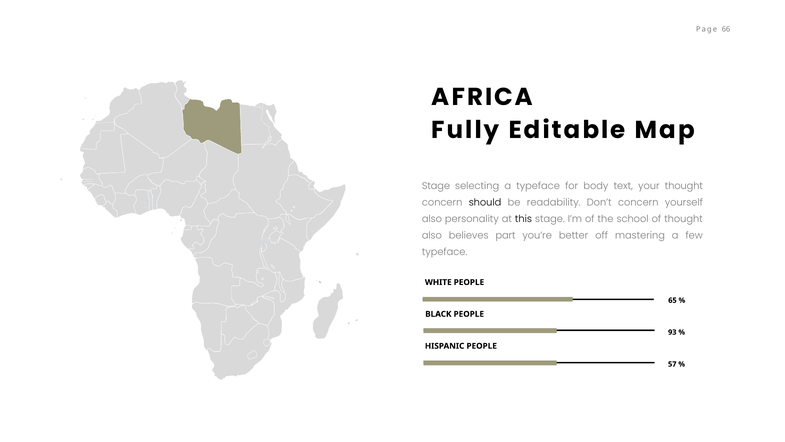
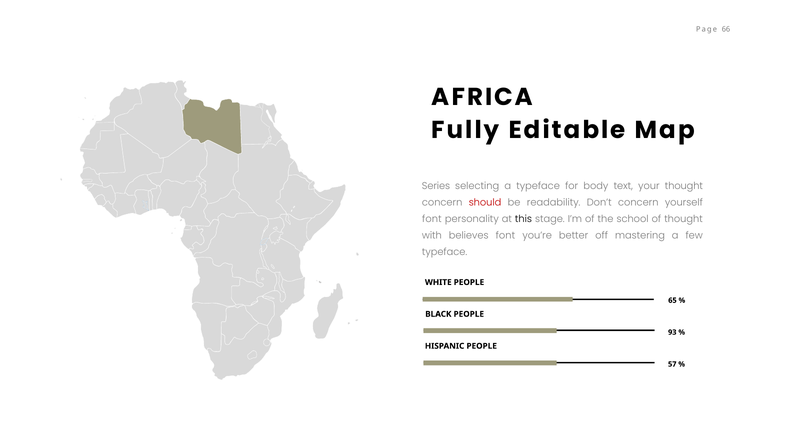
Stage at (436, 186): Stage -> Series
should colour: black -> red
also at (432, 219): also -> font
also at (432, 235): also -> with
believes part: part -> font
